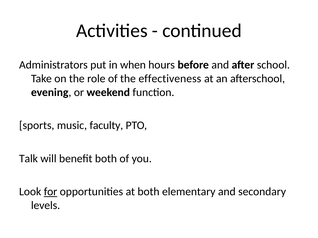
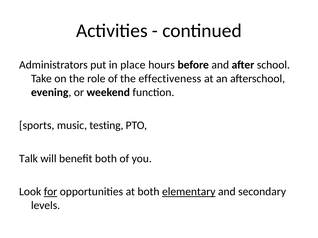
when: when -> place
faculty: faculty -> testing
elementary underline: none -> present
